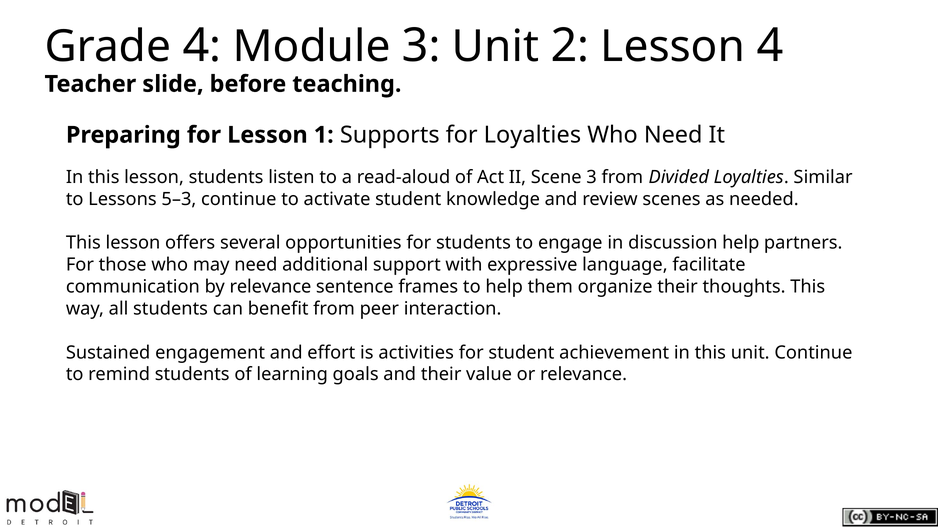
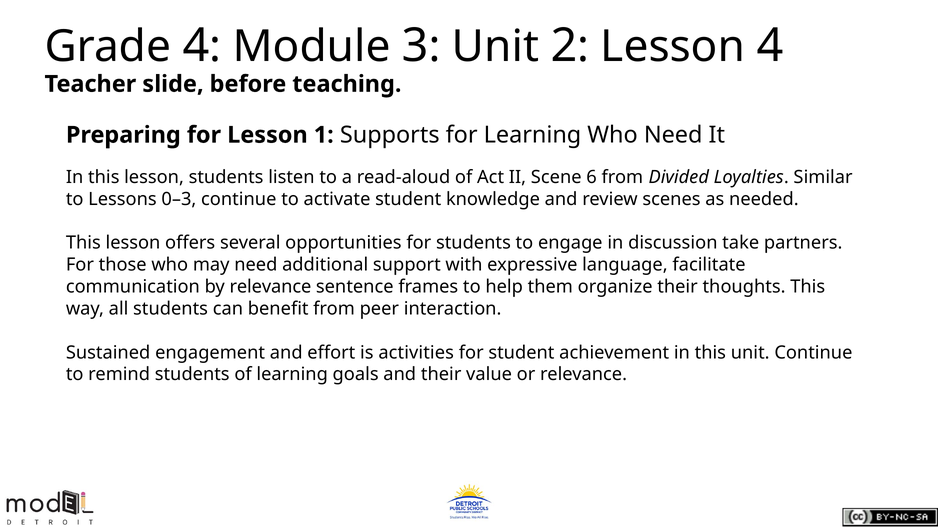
for Loyalties: Loyalties -> Learning
Scene 3: 3 -> 6
5–3: 5–3 -> 0–3
discussion help: help -> take
